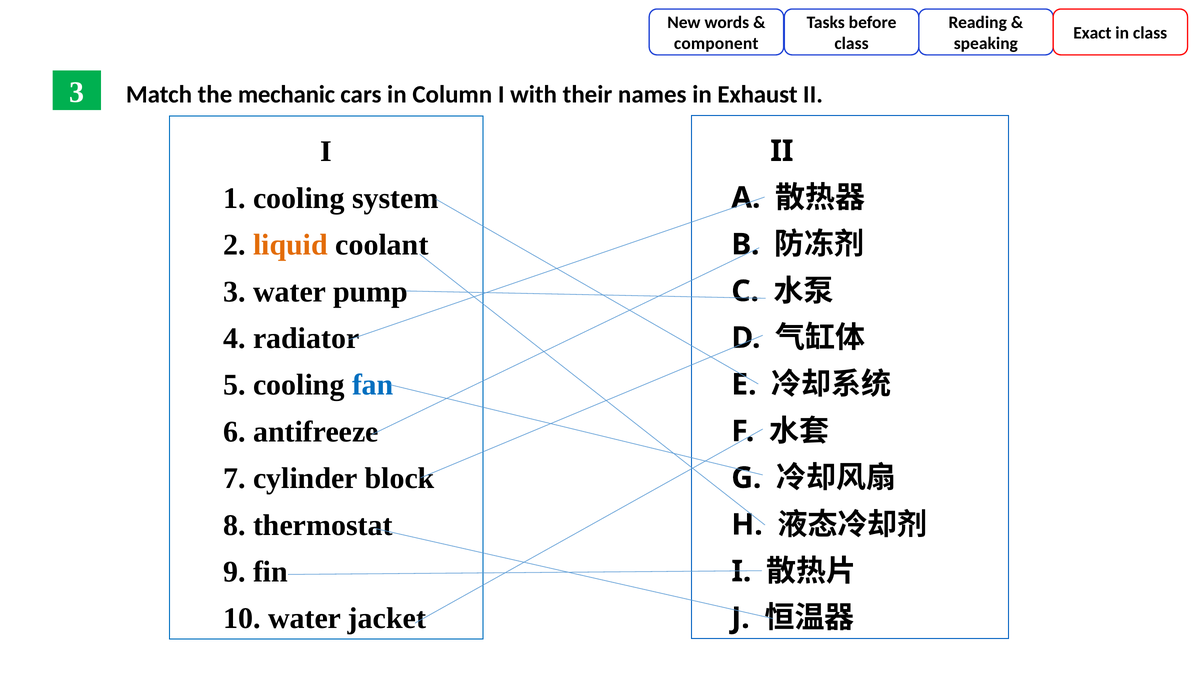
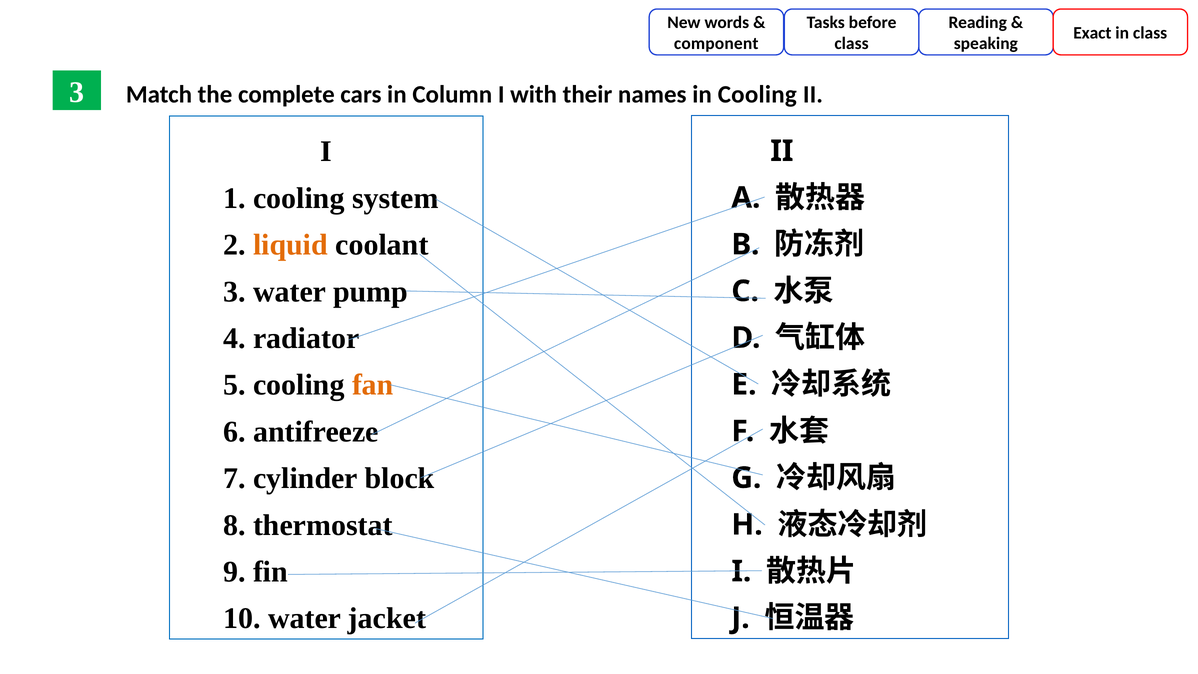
mechanic: mechanic -> complete
in Exhaust: Exhaust -> Cooling
fan colour: blue -> orange
